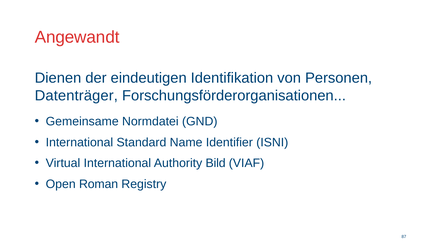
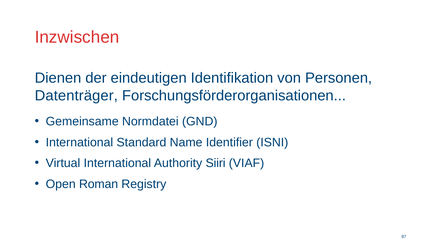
Angewandt: Angewandt -> Inzwischen
Bild: Bild -> Siiri
